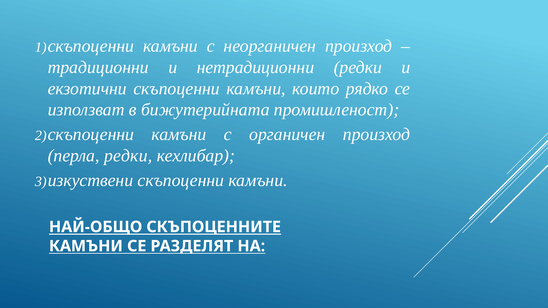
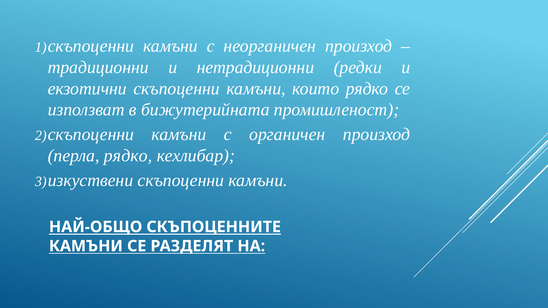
перла редки: редки -> рядко
